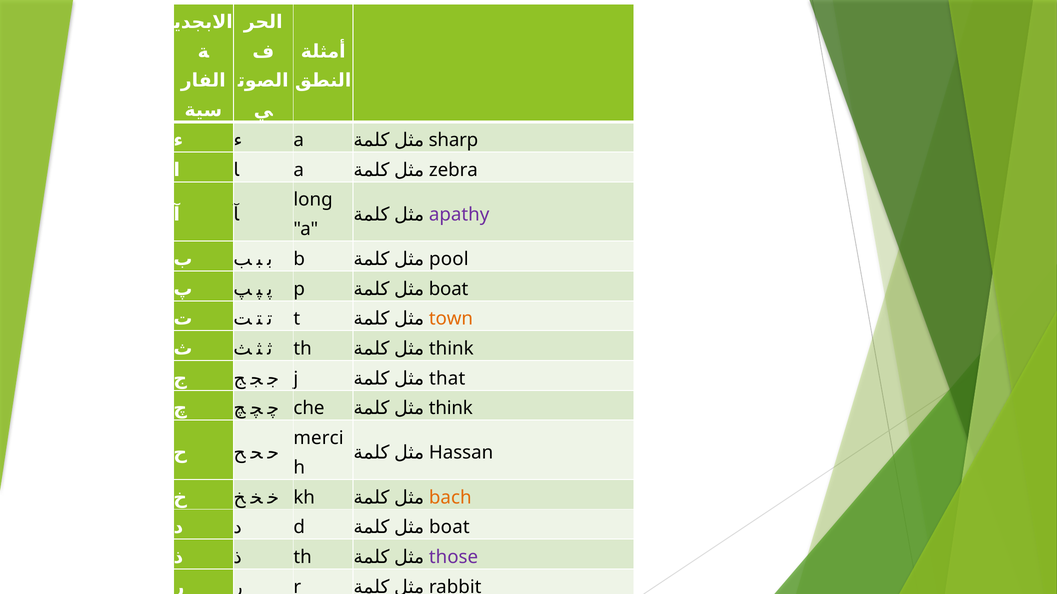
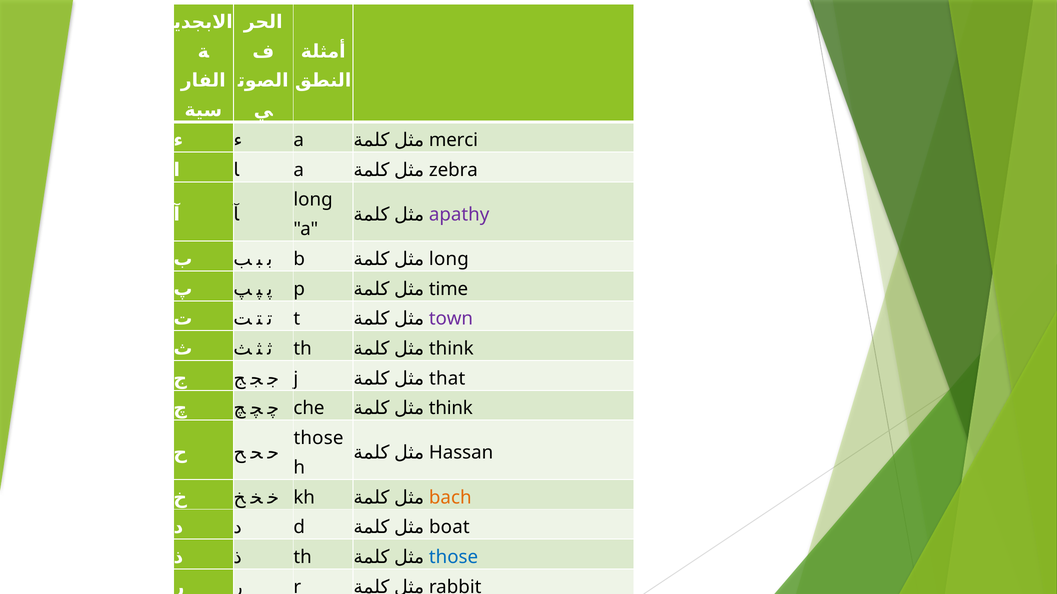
sharp: sharp -> merci
pool at (449, 259): pool -> long
boat at (449, 289): boat -> time
town colour: orange -> purple
merci at (319, 438): merci -> those
those at (454, 558) colour: purple -> blue
